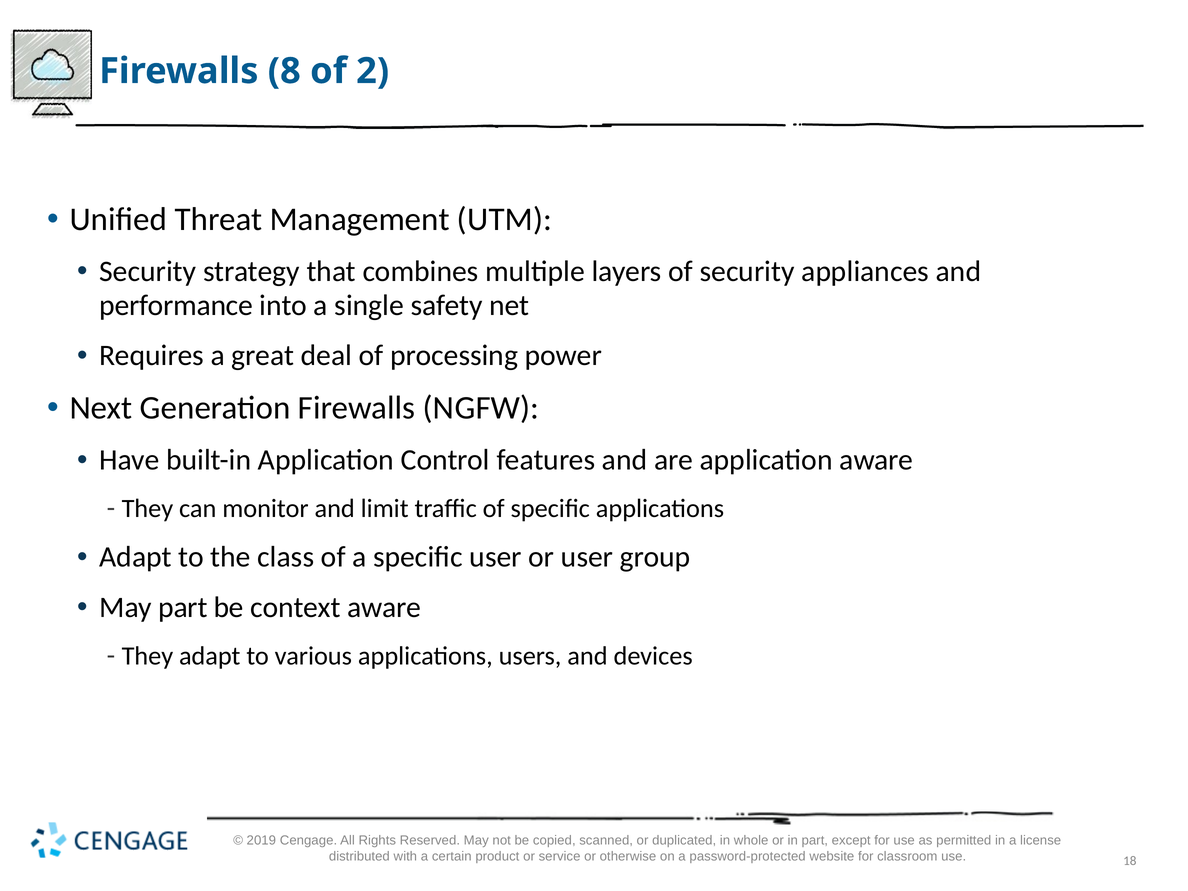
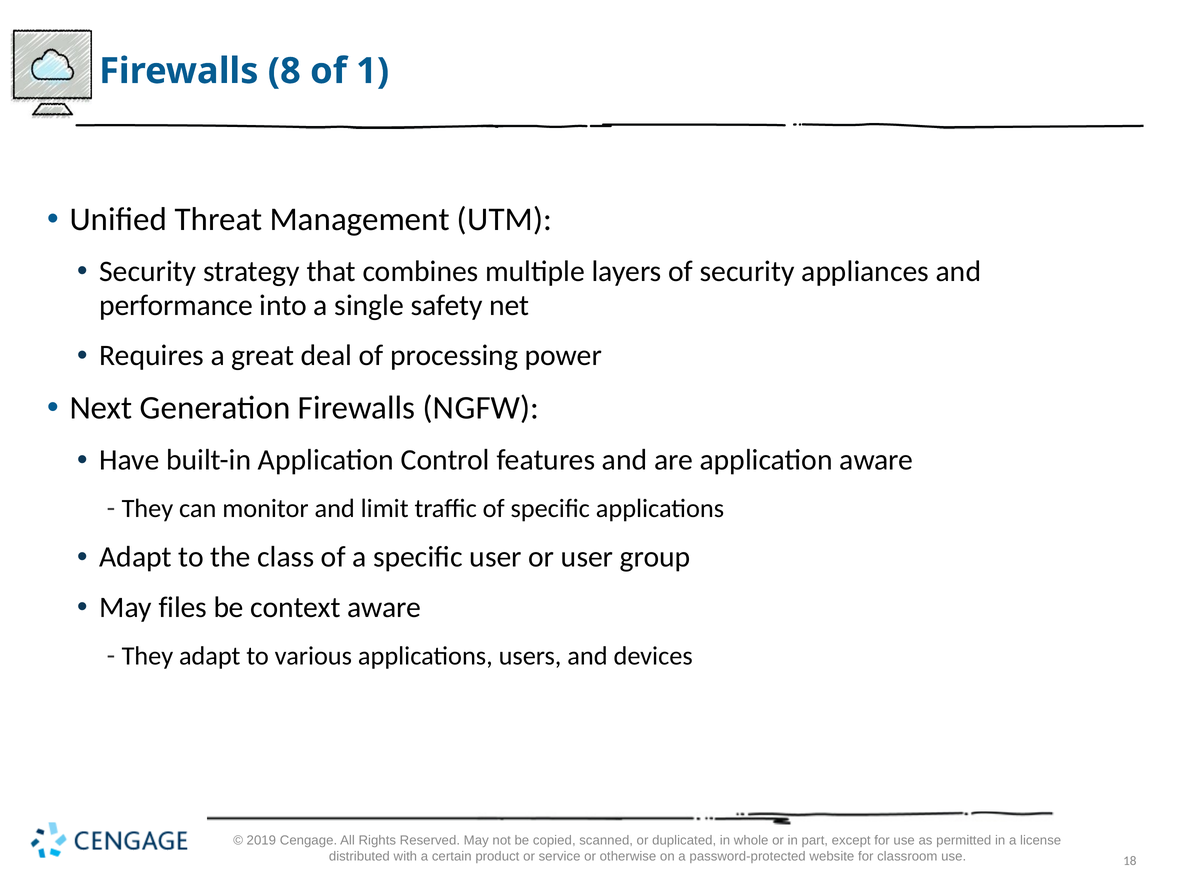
2: 2 -> 1
May part: part -> files
